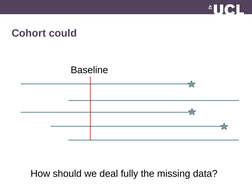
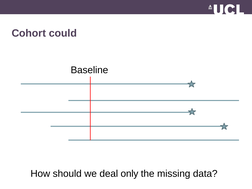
fully: fully -> only
